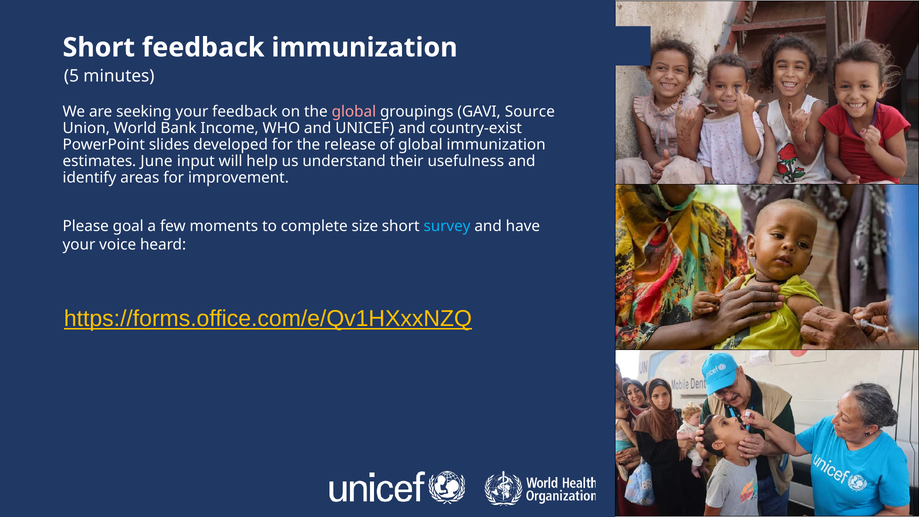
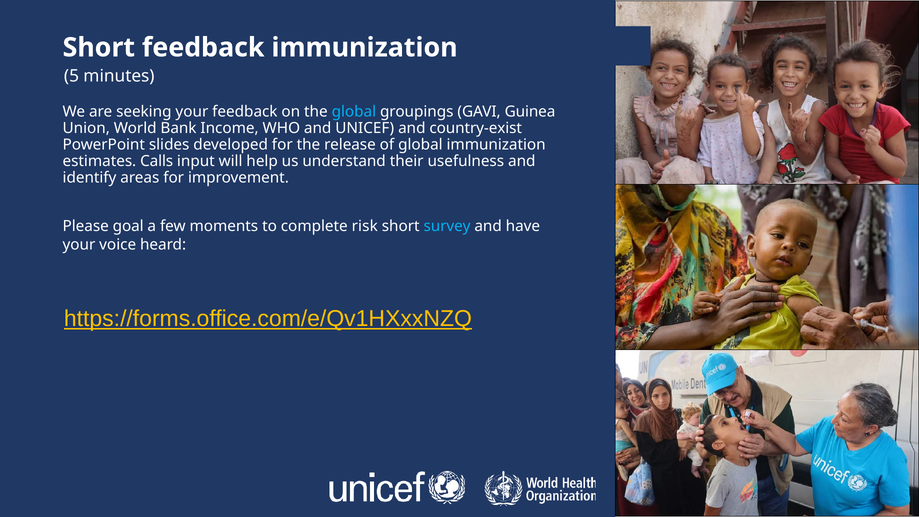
global at (354, 111) colour: pink -> light blue
Source: Source -> Guinea
June: June -> Calls
size: size -> risk
